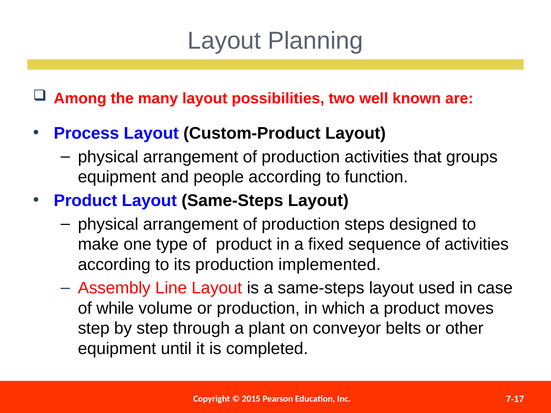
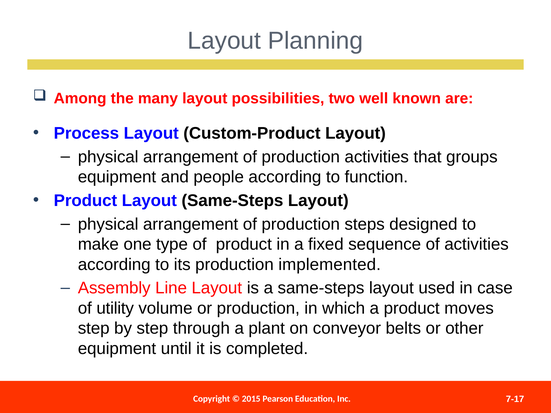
while: while -> utility
